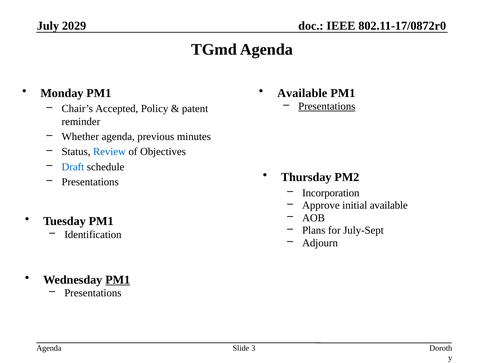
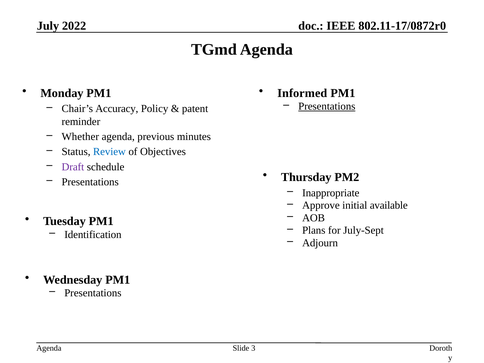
2029: 2029 -> 2022
Available at (302, 93): Available -> Informed
Accepted: Accepted -> Accuracy
Draft colour: blue -> purple
Incorporation: Incorporation -> Inappropriate
PM1 at (118, 280) underline: present -> none
